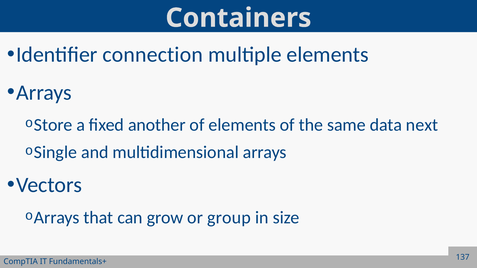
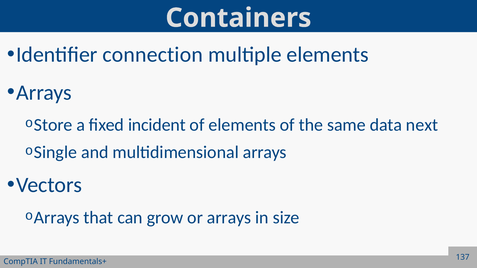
another: another -> incident
or group: group -> arrays
